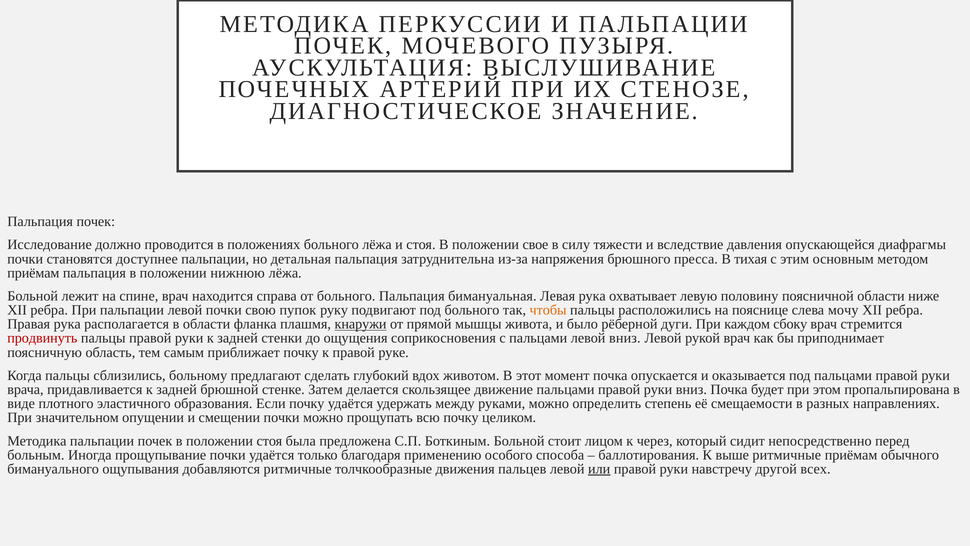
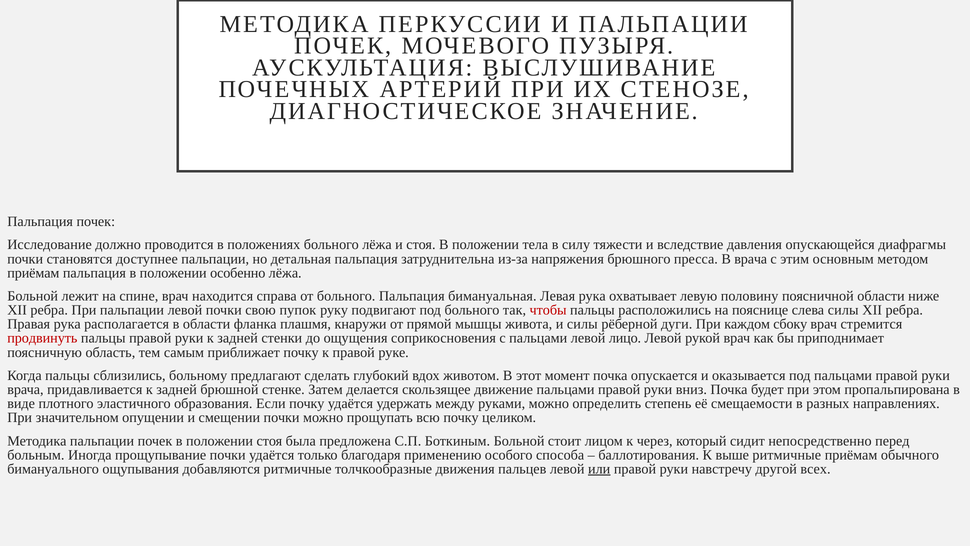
свое: свое -> тела
В тихая: тихая -> врача
нижнюю: нижнюю -> особенно
чтобы colour: orange -> red
слева мочу: мочу -> силы
кнаружи underline: present -> none
и было: было -> силы
левой вниз: вниз -> лицо
